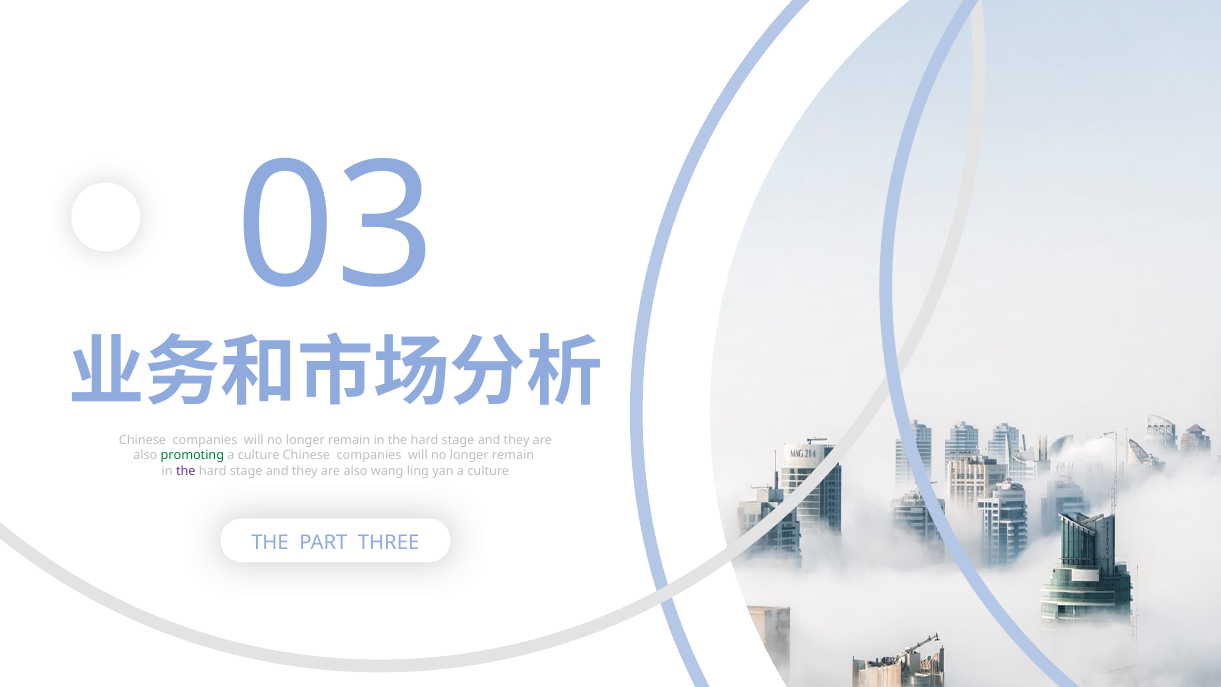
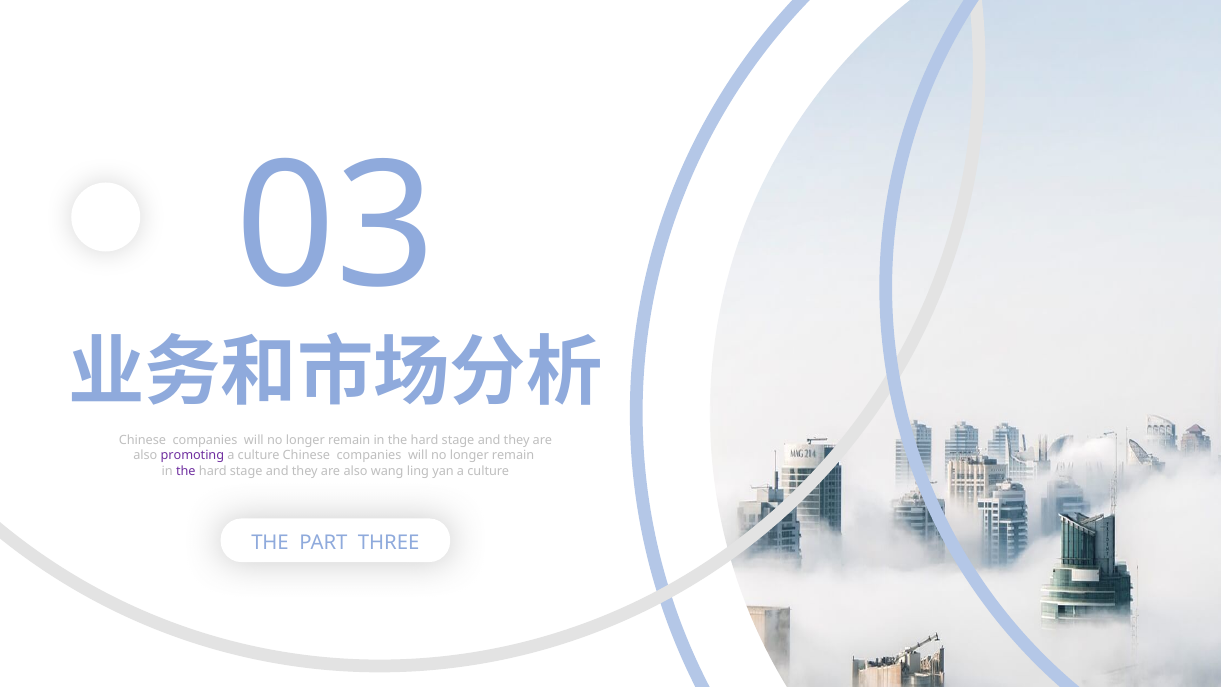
promoting colour: green -> purple
